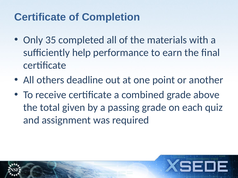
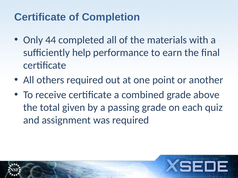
35: 35 -> 44
others deadline: deadline -> required
